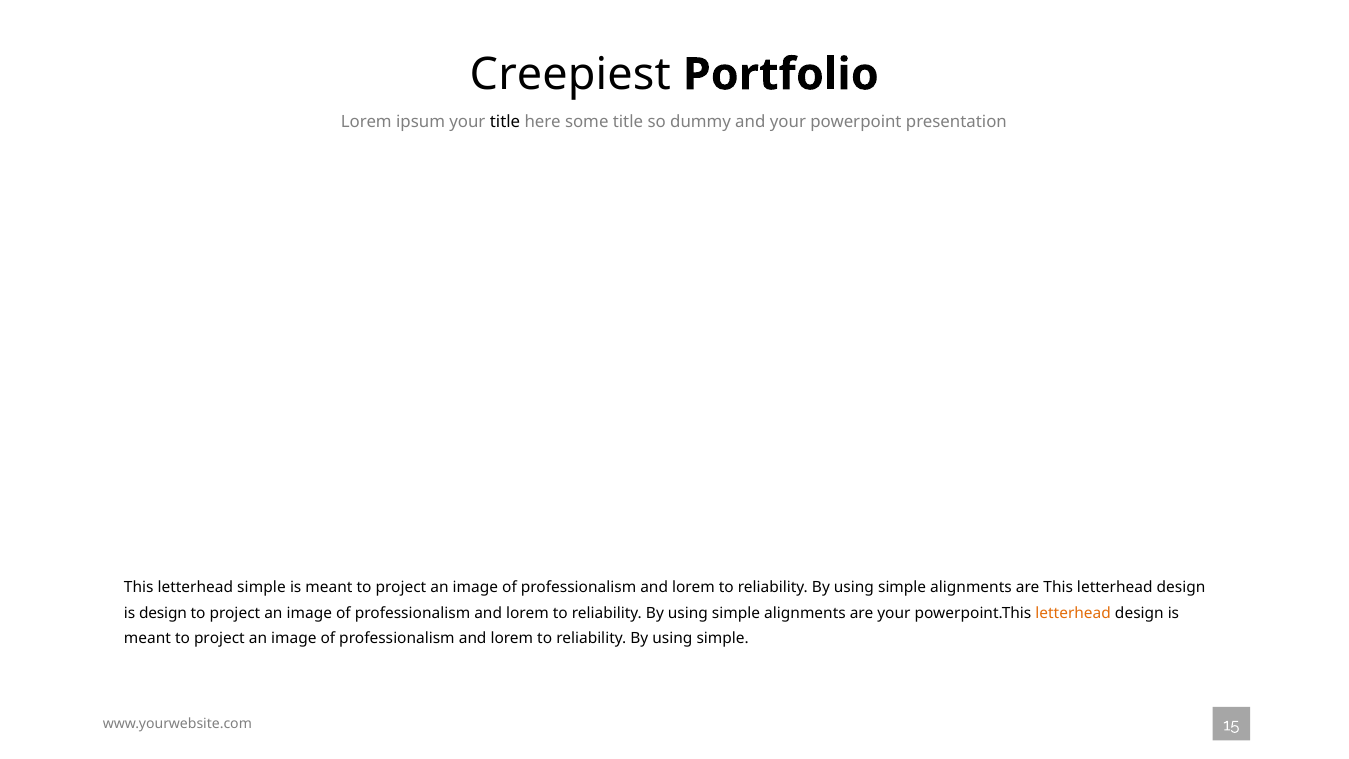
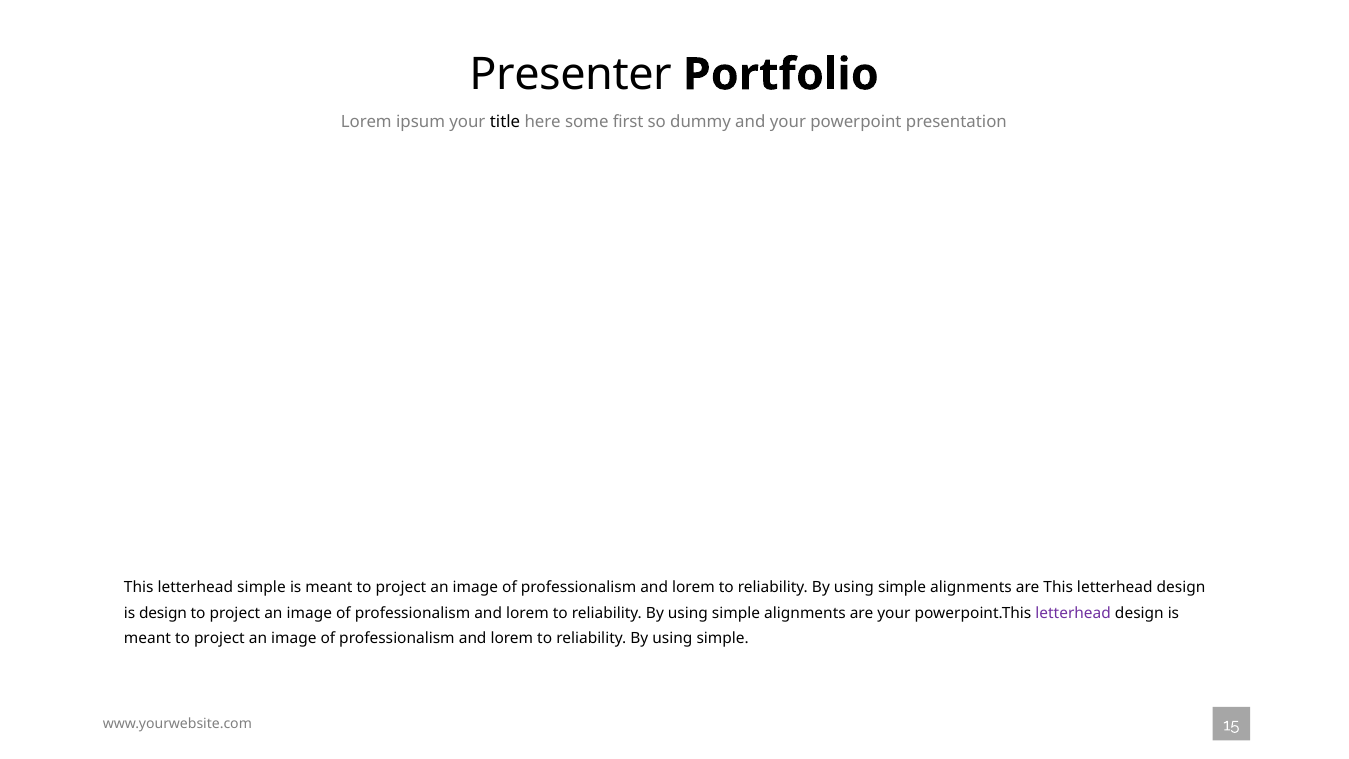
Creepiest: Creepiest -> Presenter
some title: title -> first
letterhead at (1073, 613) colour: orange -> purple
